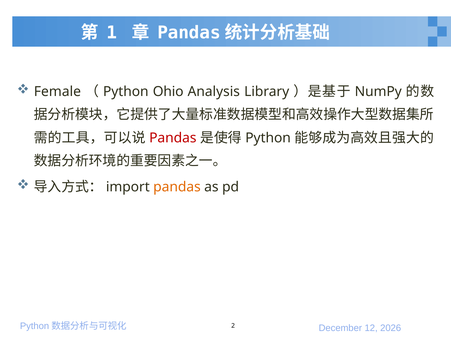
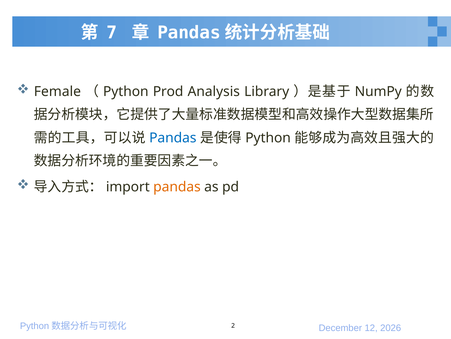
1: 1 -> 7
Ohio: Ohio -> Prod
Pandas at (173, 138) colour: red -> blue
